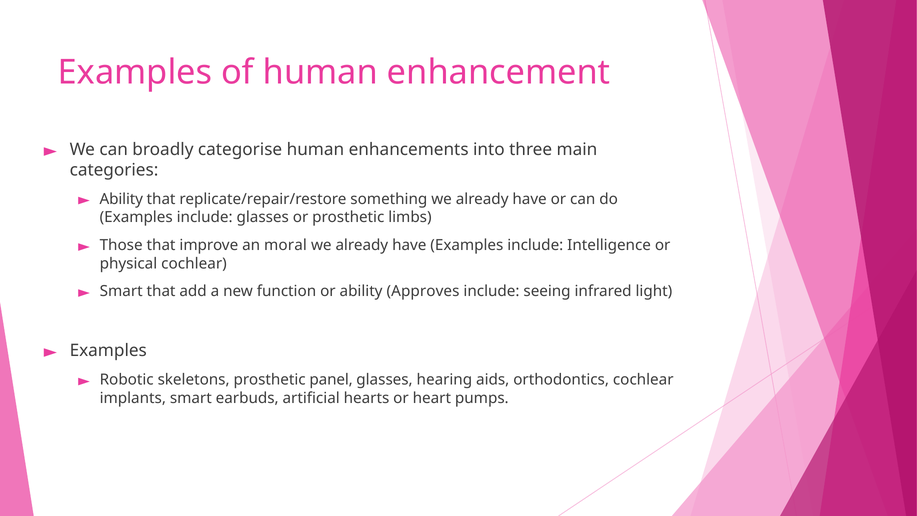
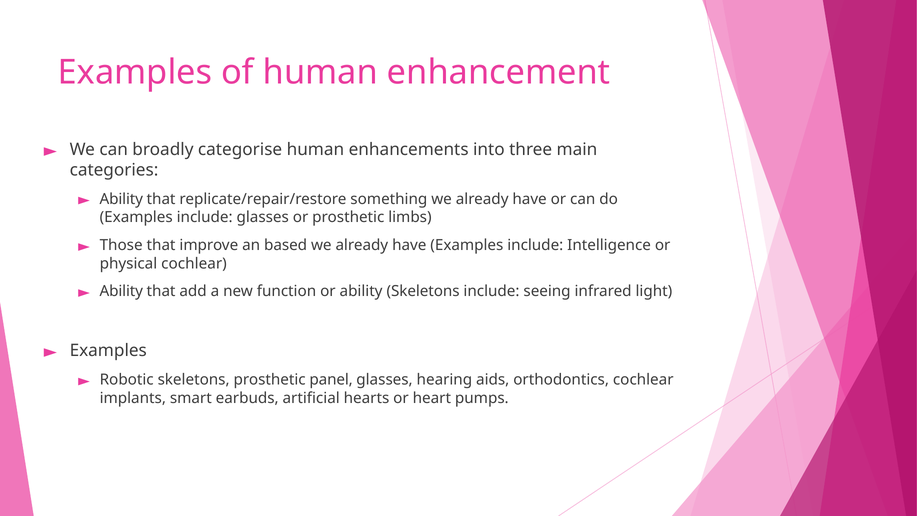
moral: moral -> based
Smart at (121, 291): Smart -> Ability
ability Approves: Approves -> Skeletons
